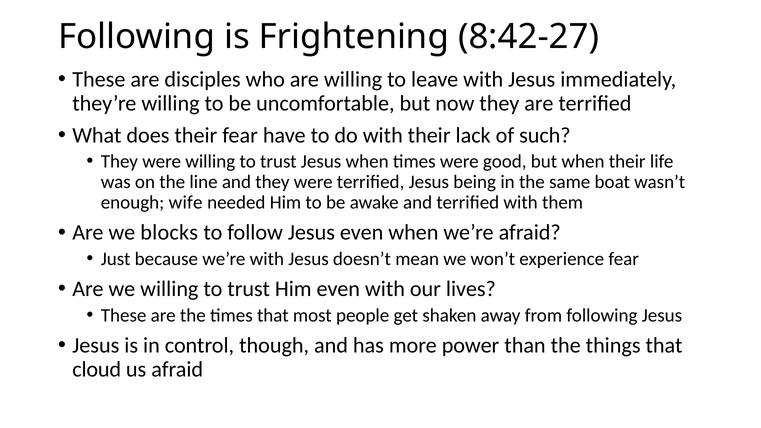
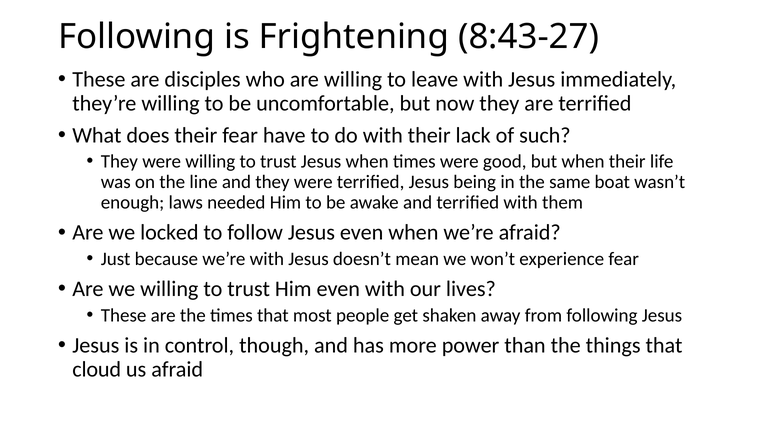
8:42-27: 8:42-27 -> 8:43-27
wife: wife -> laws
blocks: blocks -> locked
